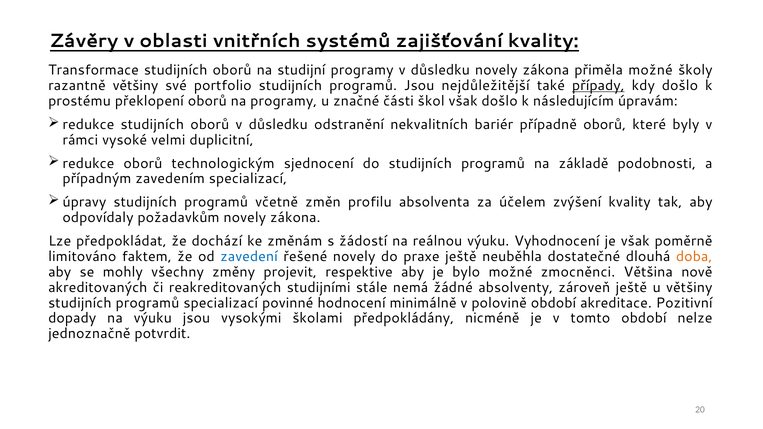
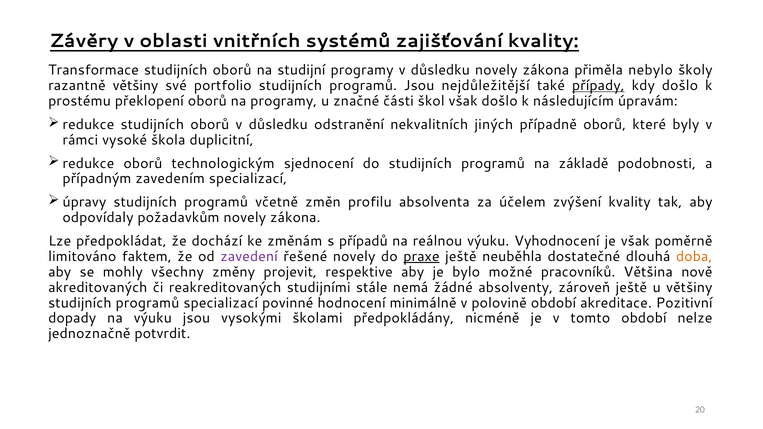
přiměla možné: možné -> nebylo
bariér: bariér -> jiných
velmi: velmi -> škola
žádostí: žádostí -> případů
zavedení colour: blue -> purple
praxe underline: none -> present
zmocněnci: zmocněnci -> pracovníků
